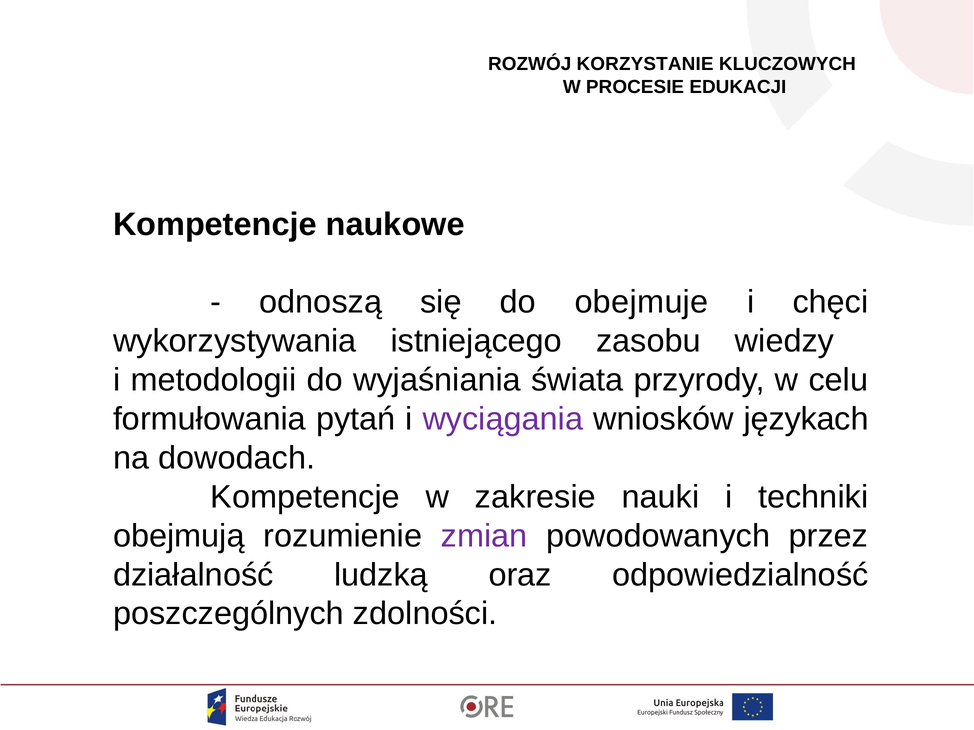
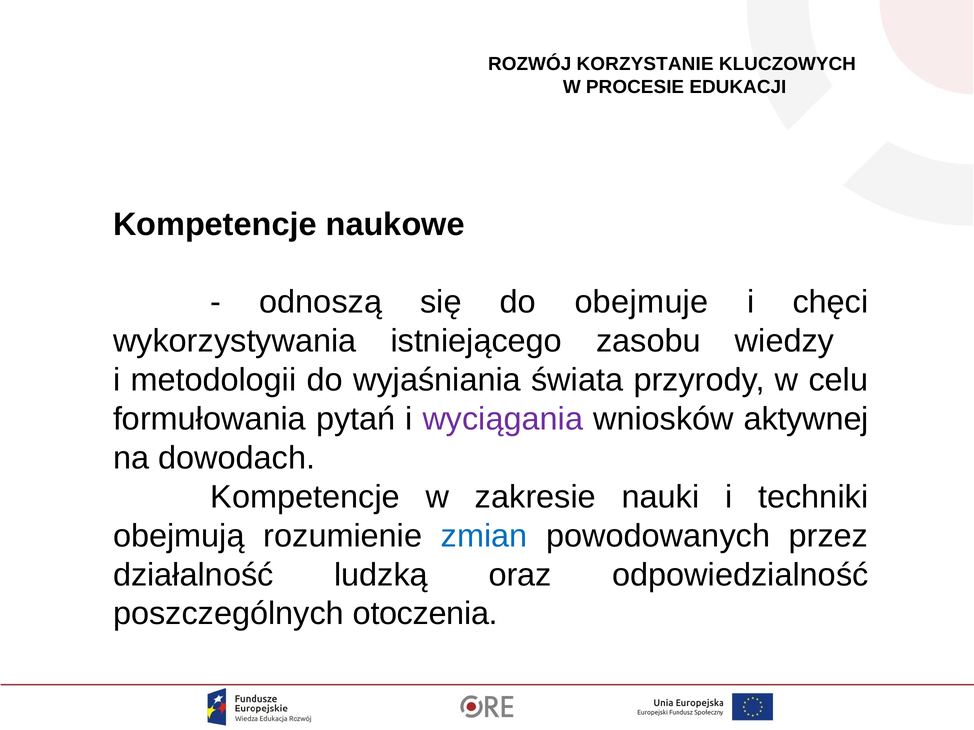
językach: językach -> aktywnej
zmian colour: purple -> blue
zdolności: zdolności -> otoczenia
